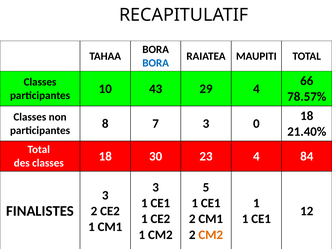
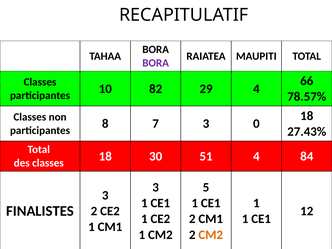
BORA at (156, 63) colour: blue -> purple
43: 43 -> 82
21.40%: 21.40% -> 27.43%
23: 23 -> 51
